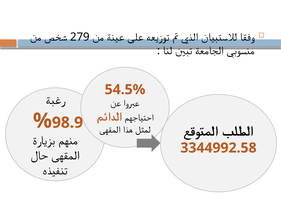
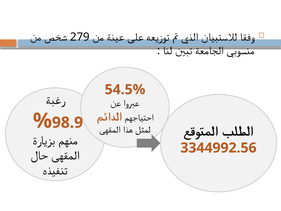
3344992.58: 3344992.58 -> 3344992.56
